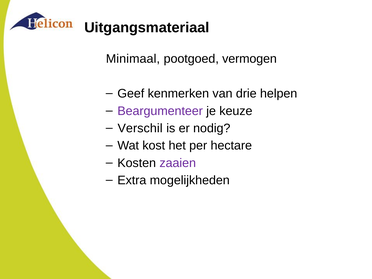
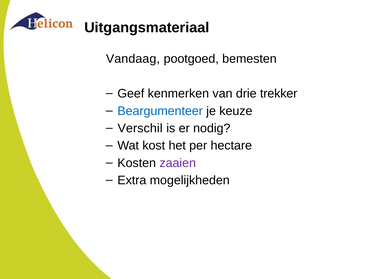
Minimaal: Minimaal -> Vandaag
vermogen: vermogen -> bemesten
helpen: helpen -> trekker
Beargumenteer colour: purple -> blue
